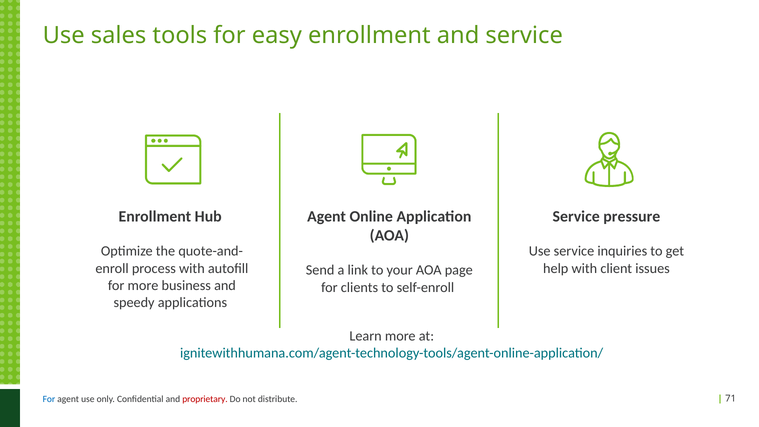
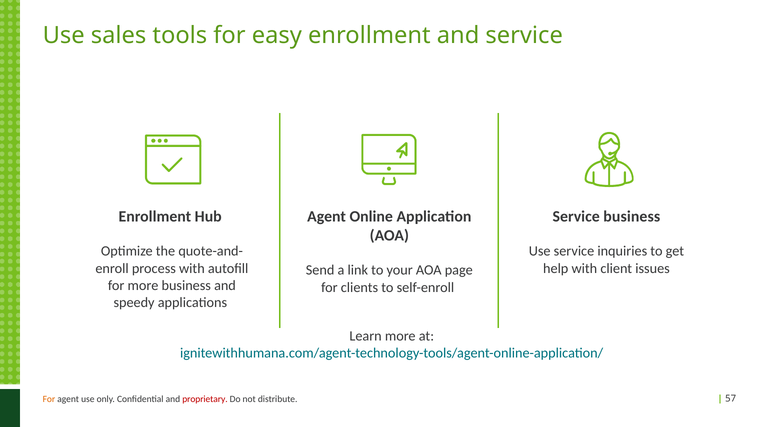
Service pressure: pressure -> business
For at (49, 399) colour: blue -> orange
71: 71 -> 57
